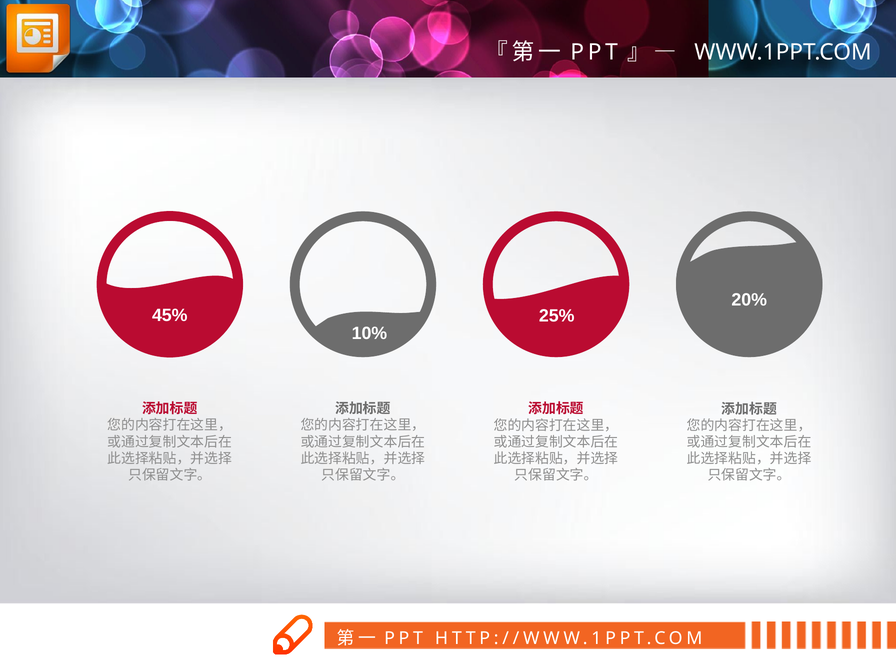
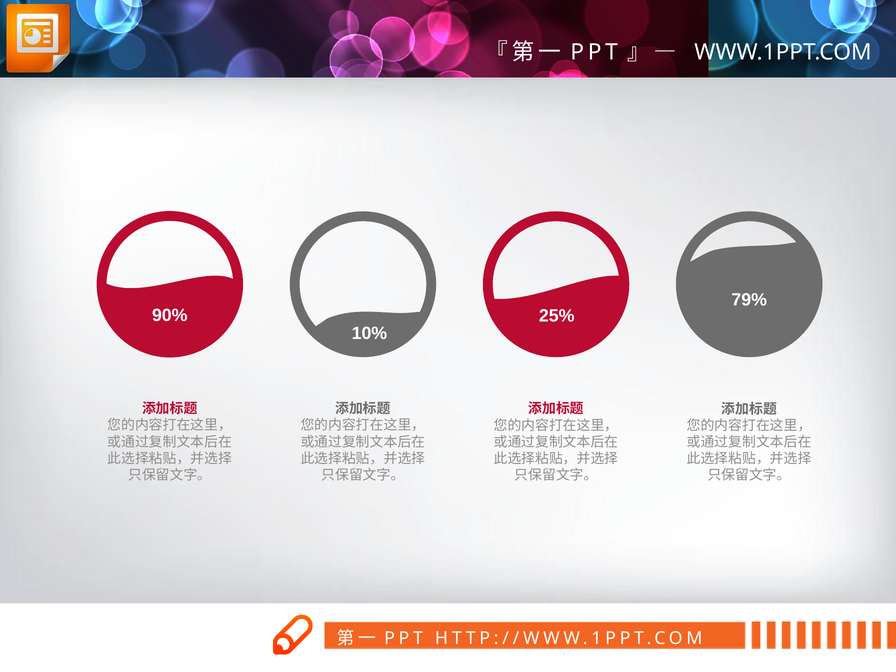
20%: 20% -> 79%
45%: 45% -> 90%
